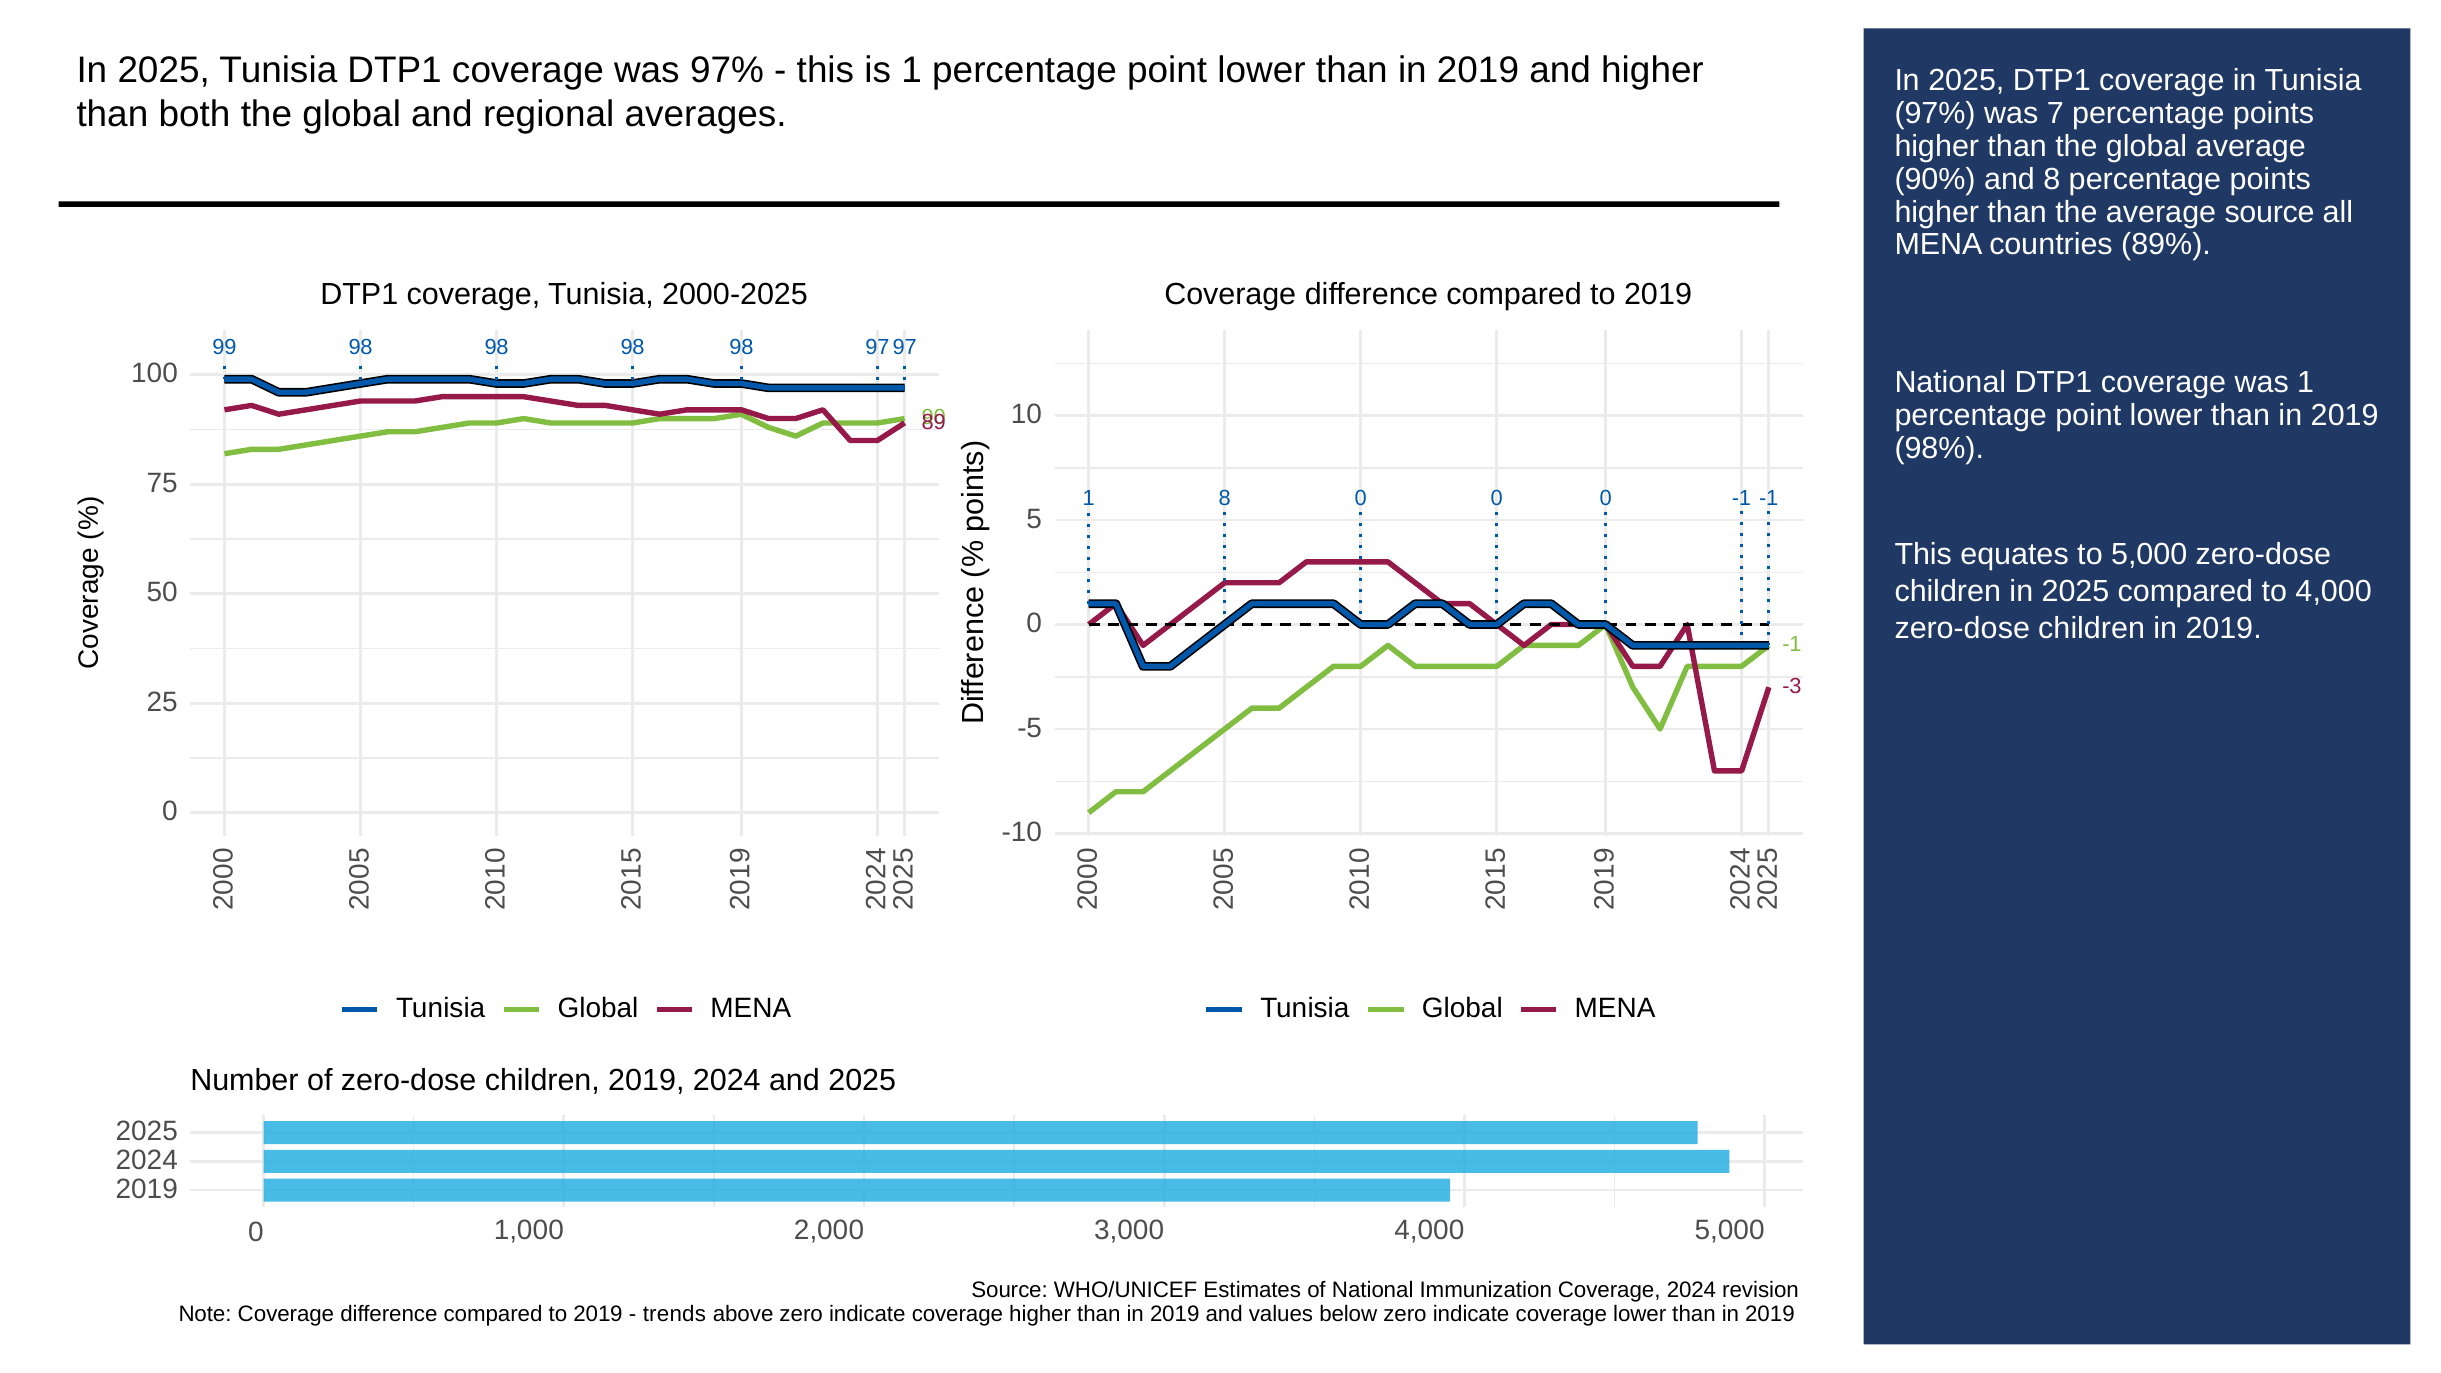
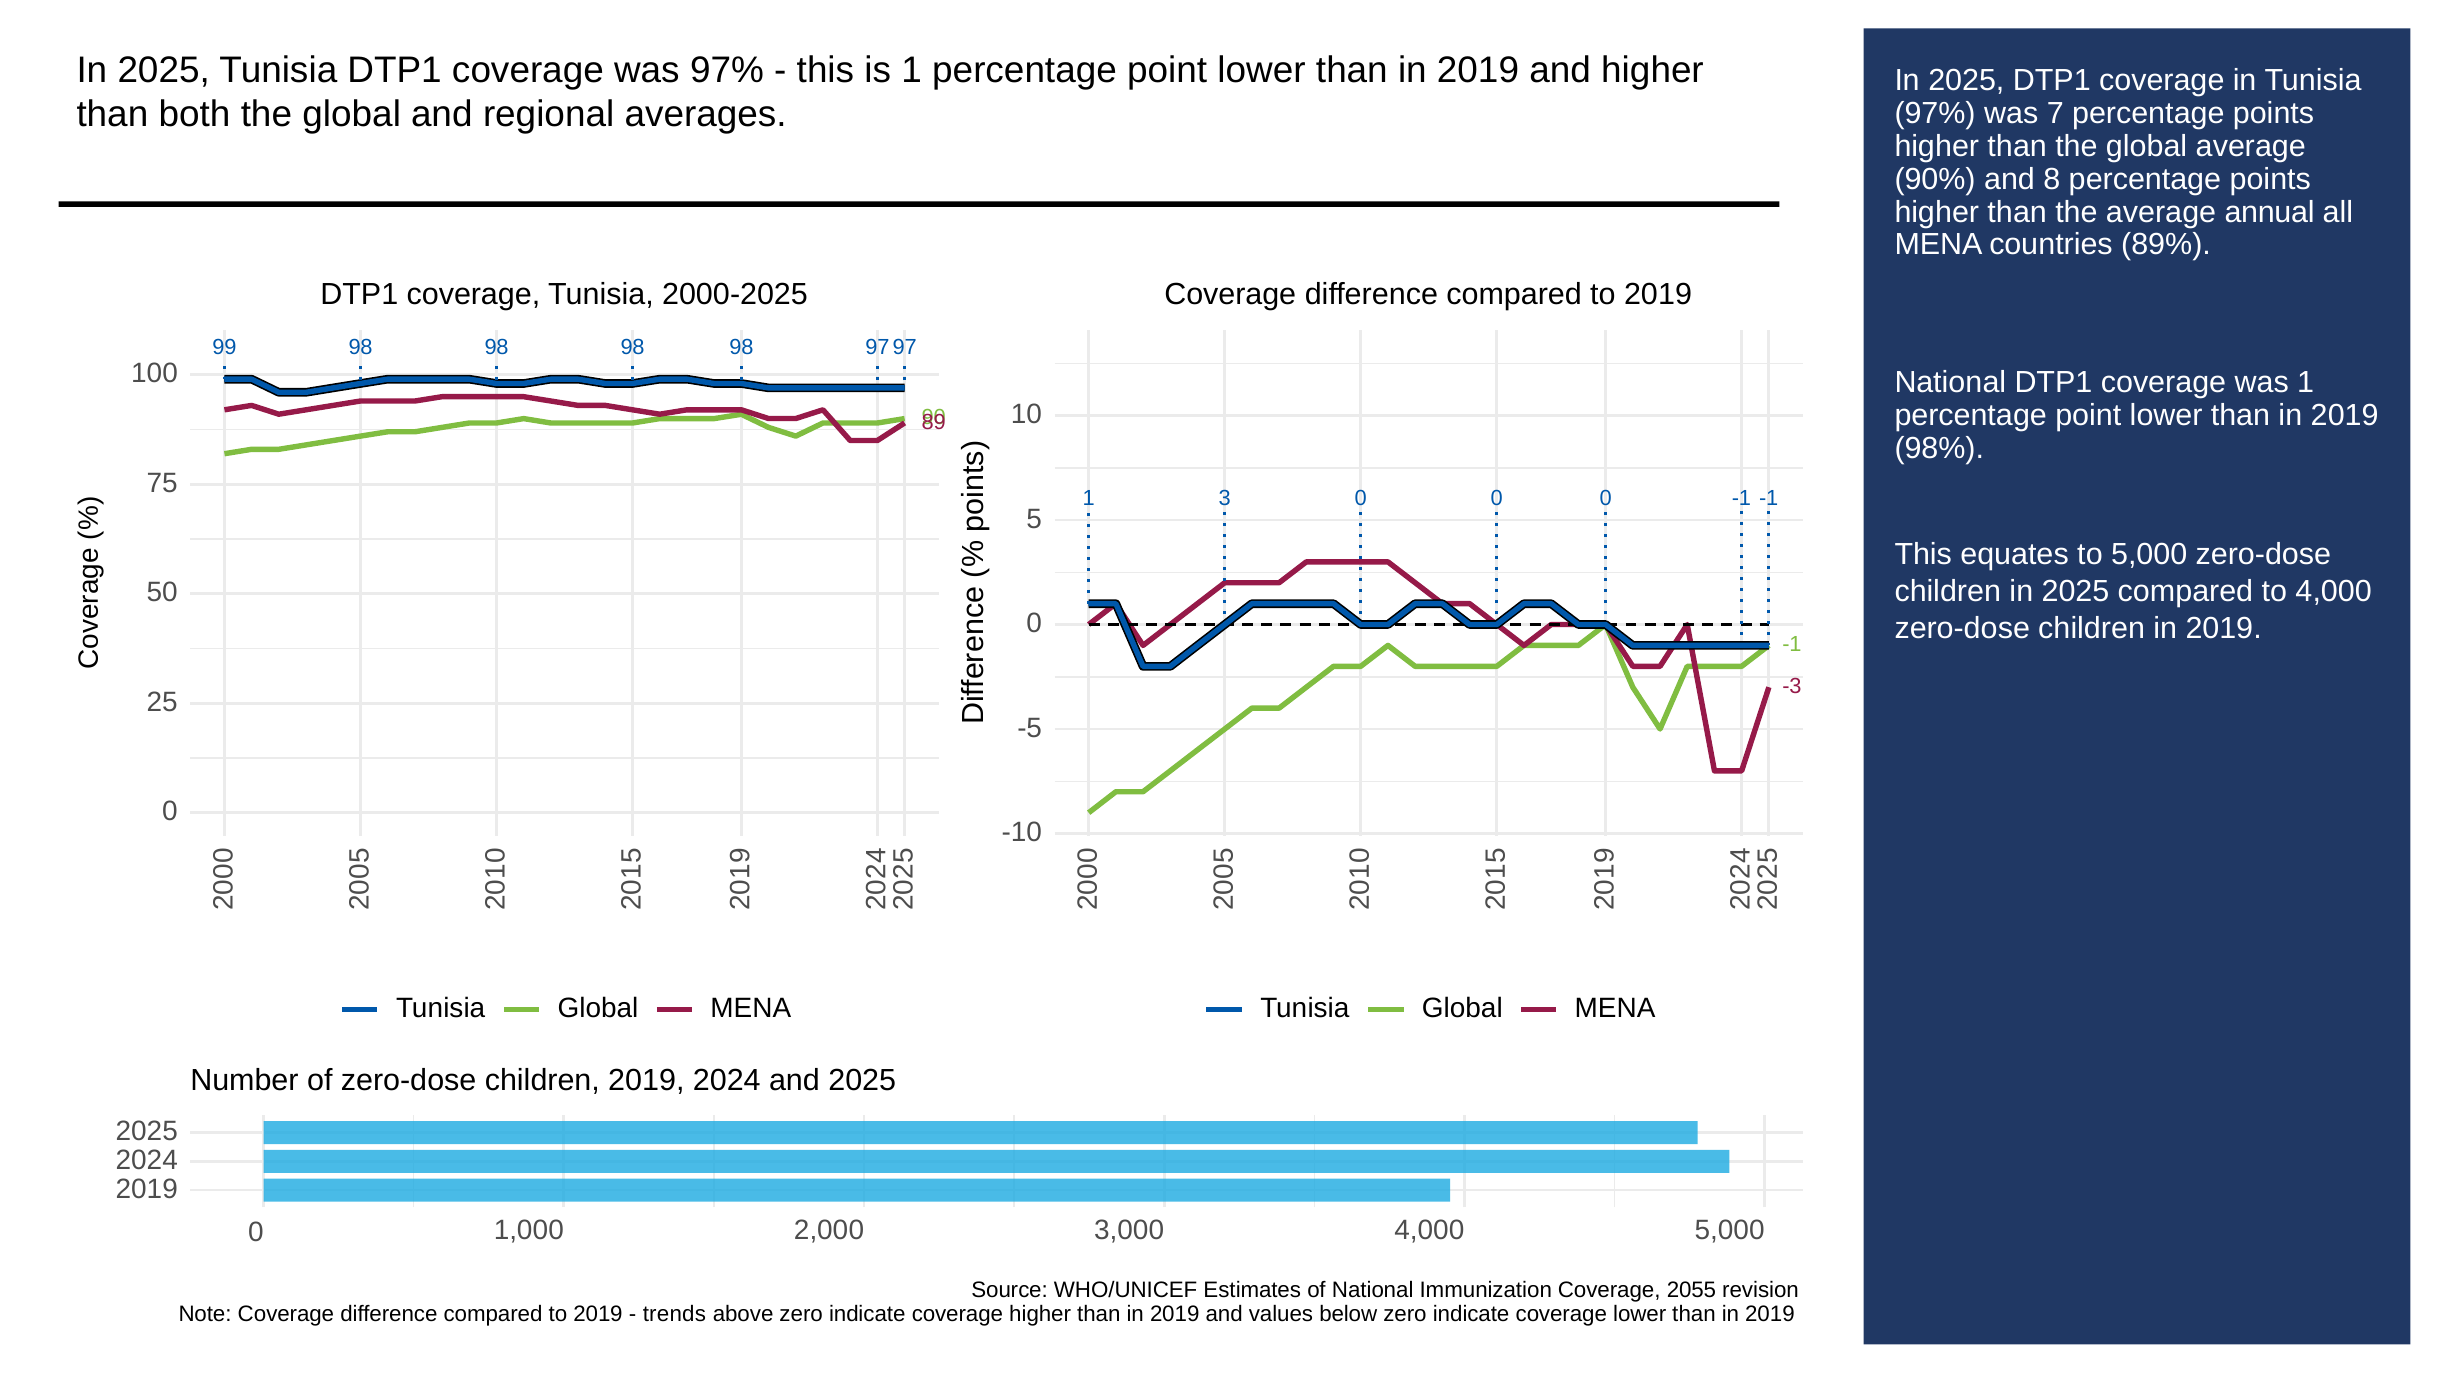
average source: source -> annual
1 8: 8 -> 3
Coverage 2024: 2024 -> 2055
